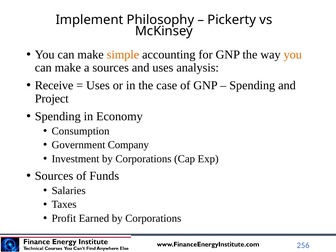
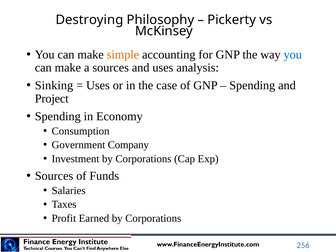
Implement: Implement -> Destroying
you at (293, 55) colour: orange -> blue
Receive: Receive -> Sinking
